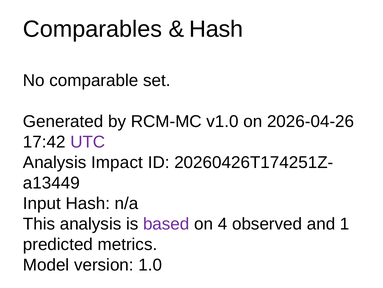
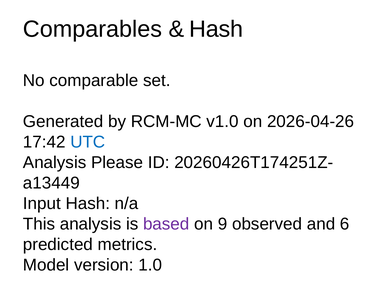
UTC colour: purple -> blue
Impact: Impact -> Please
4: 4 -> 9
1: 1 -> 6
